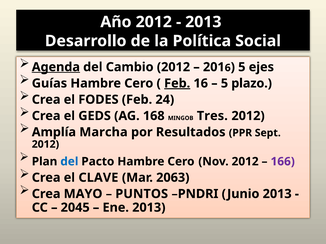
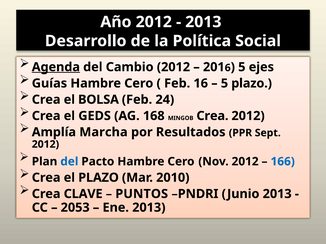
Feb at (177, 83) underline: present -> none
FODES: FODES -> BOLSA
MINGOB Tres: Tres -> Crea
166 colour: purple -> blue
el CLAVE: CLAVE -> PLAZO
2063: 2063 -> 2010
MAYO: MAYO -> CLAVE
2045: 2045 -> 2053
